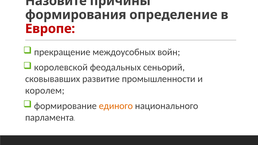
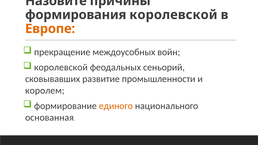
формирования определение: определение -> королевской
Европе colour: red -> orange
парламента: парламента -> основанная
